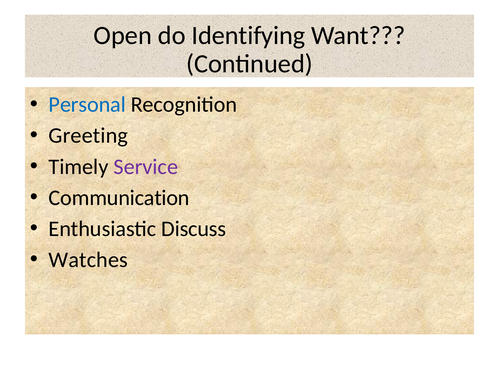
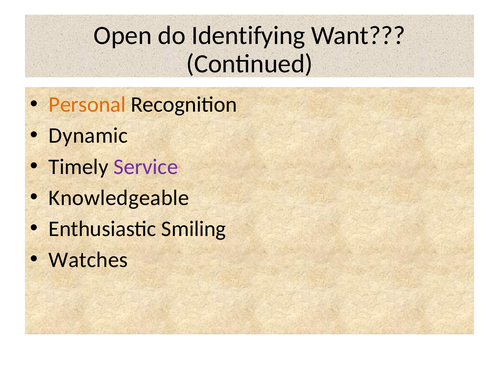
Personal colour: blue -> orange
Greeting: Greeting -> Dynamic
Communication: Communication -> Knowledgeable
Discuss: Discuss -> Smiling
